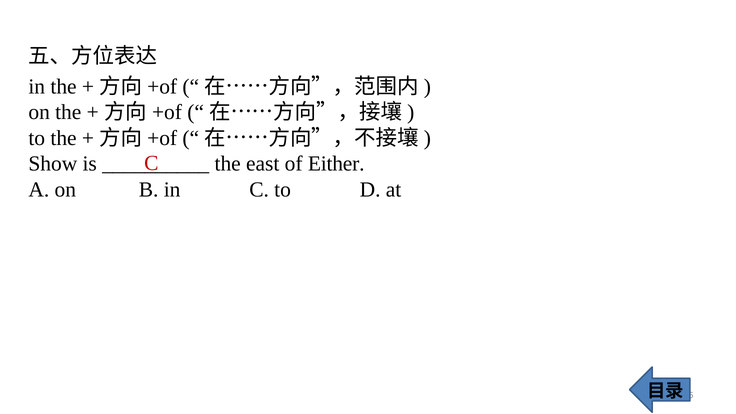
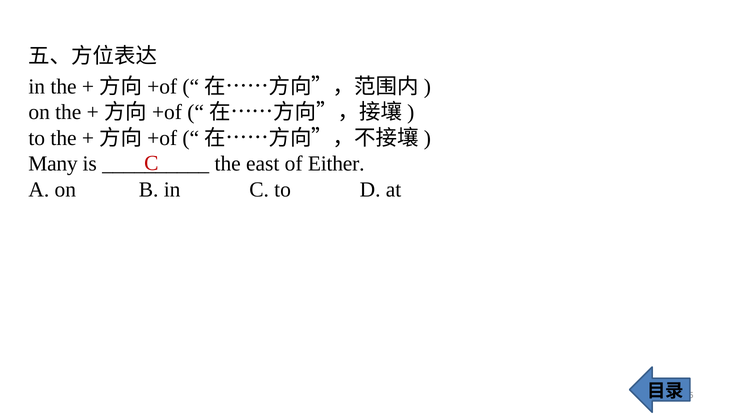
Show: Show -> Many
